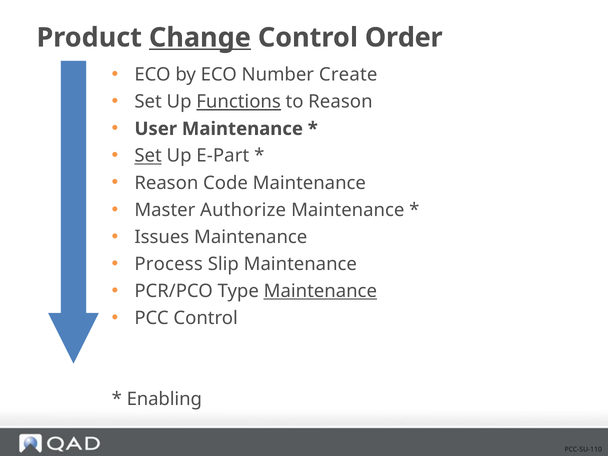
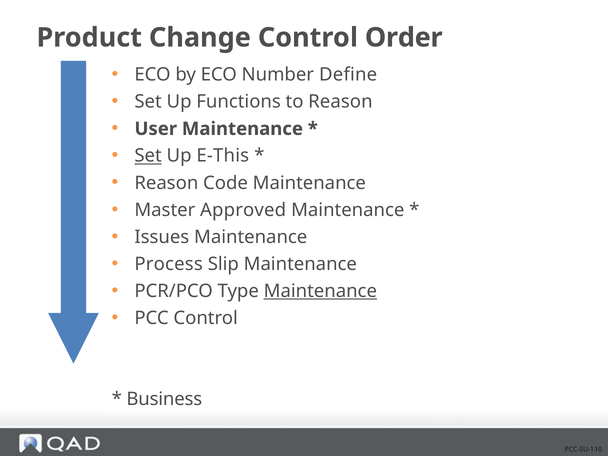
Change underline: present -> none
Create: Create -> Define
Functions underline: present -> none
E-Part: E-Part -> E-This
Authorize: Authorize -> Approved
Enabling: Enabling -> Business
